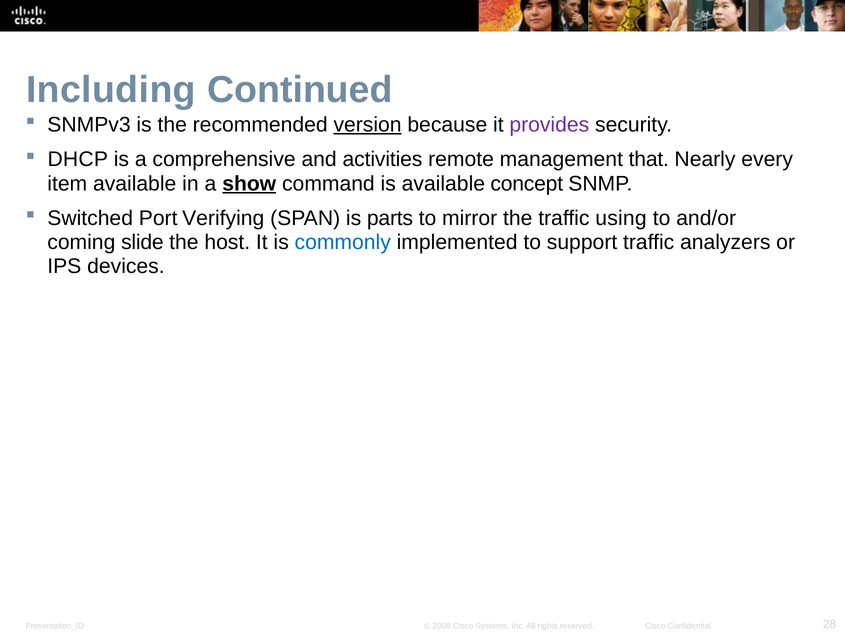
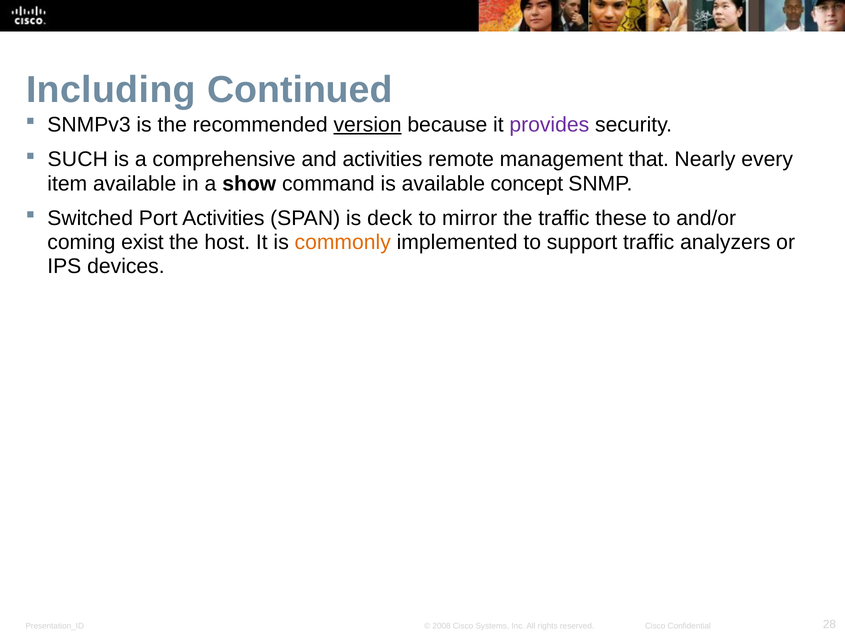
DHCP: DHCP -> SUCH
show underline: present -> none
Port Verifying: Verifying -> Activities
parts: parts -> deck
using: using -> these
slide: slide -> exist
commonly colour: blue -> orange
